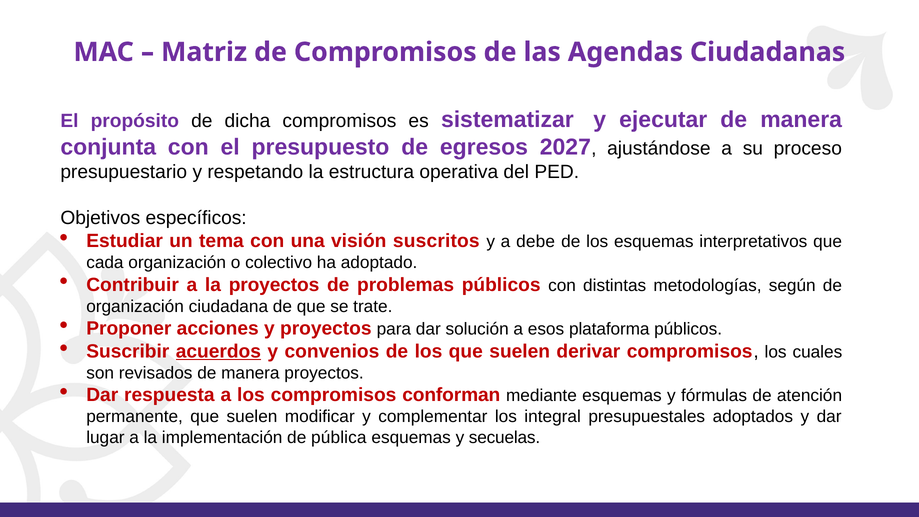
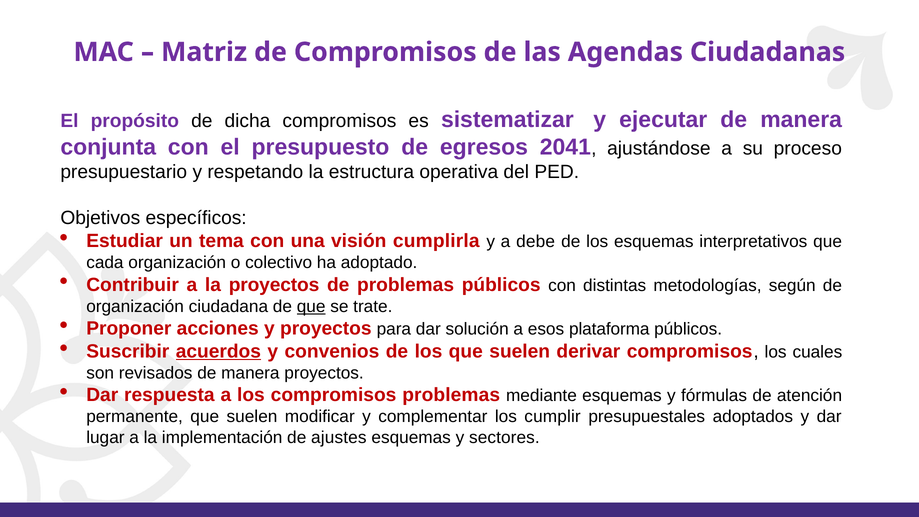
2027: 2027 -> 2041
suscritos: suscritos -> cumplirla
que at (311, 306) underline: none -> present
compromisos conforman: conforman -> problemas
integral: integral -> cumplir
pública: pública -> ajustes
secuelas: secuelas -> sectores
